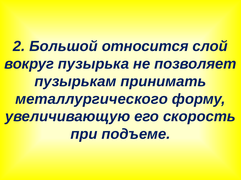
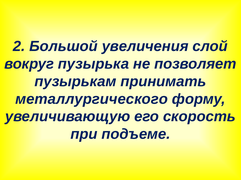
относится: относится -> увеличения
